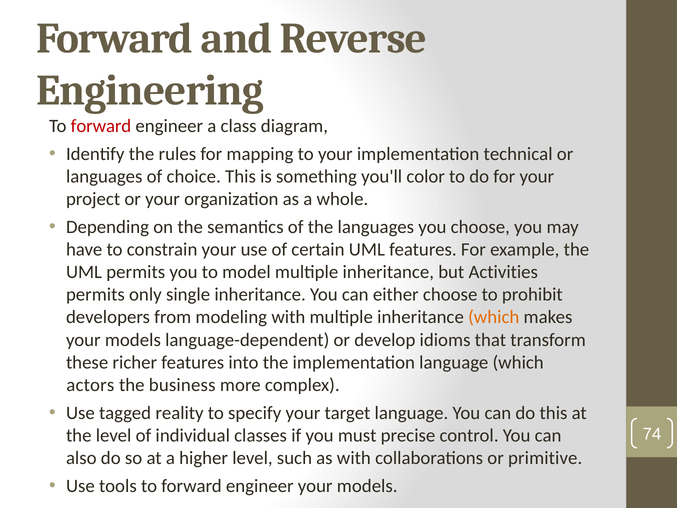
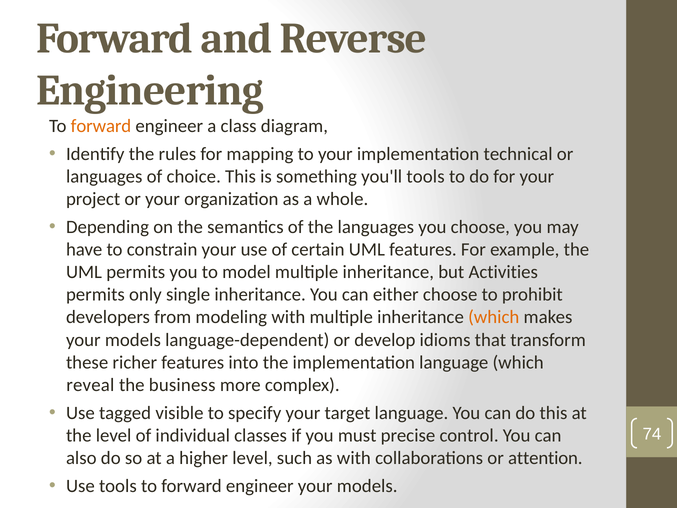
forward at (101, 126) colour: red -> orange
you'll color: color -> tools
actors: actors -> reveal
reality: reality -> visible
primitive: primitive -> attention
